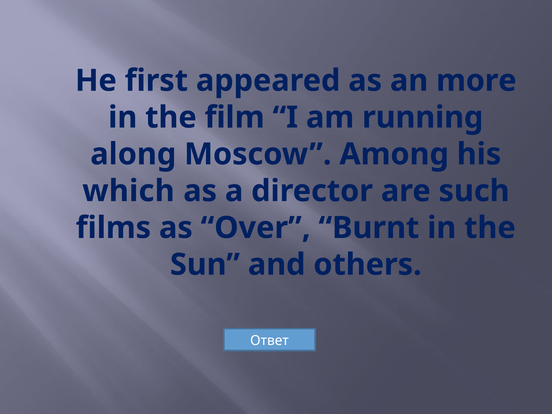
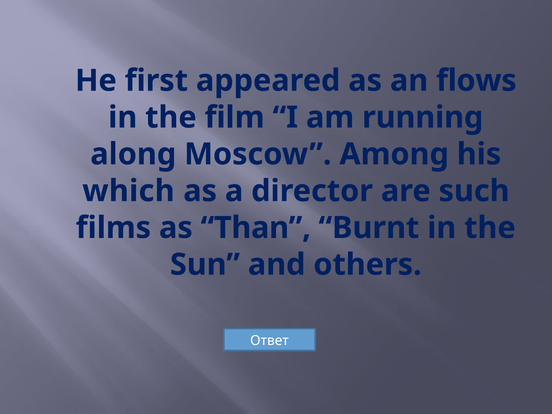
more: more -> flows
Over: Over -> Than
